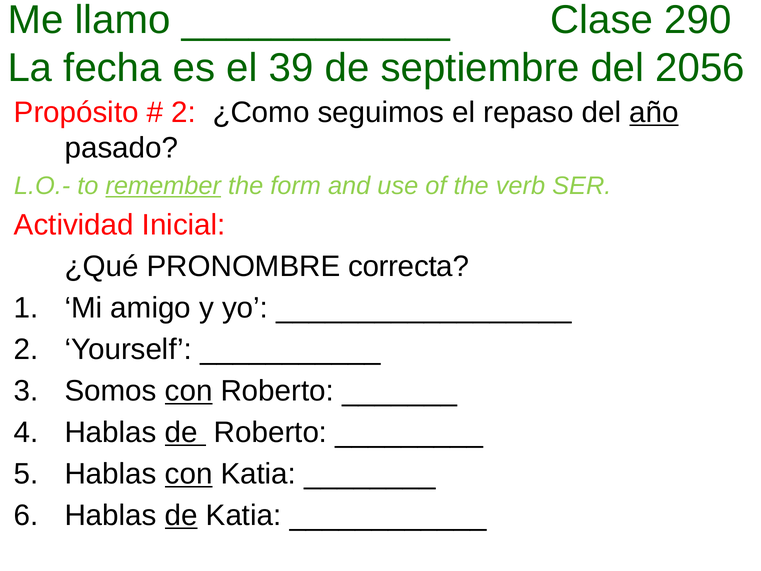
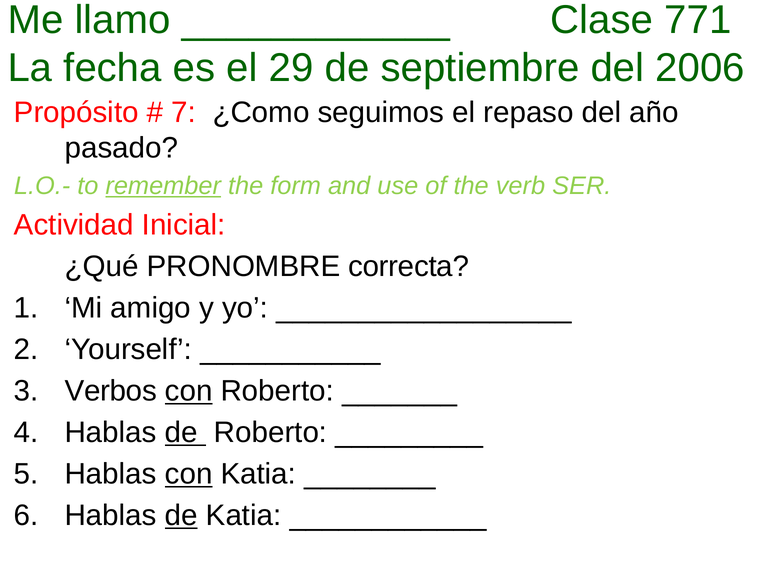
290: 290 -> 771
39: 39 -> 29
2056: 2056 -> 2006
2 at (184, 112): 2 -> 7
año underline: present -> none
Somos: Somos -> Verbos
